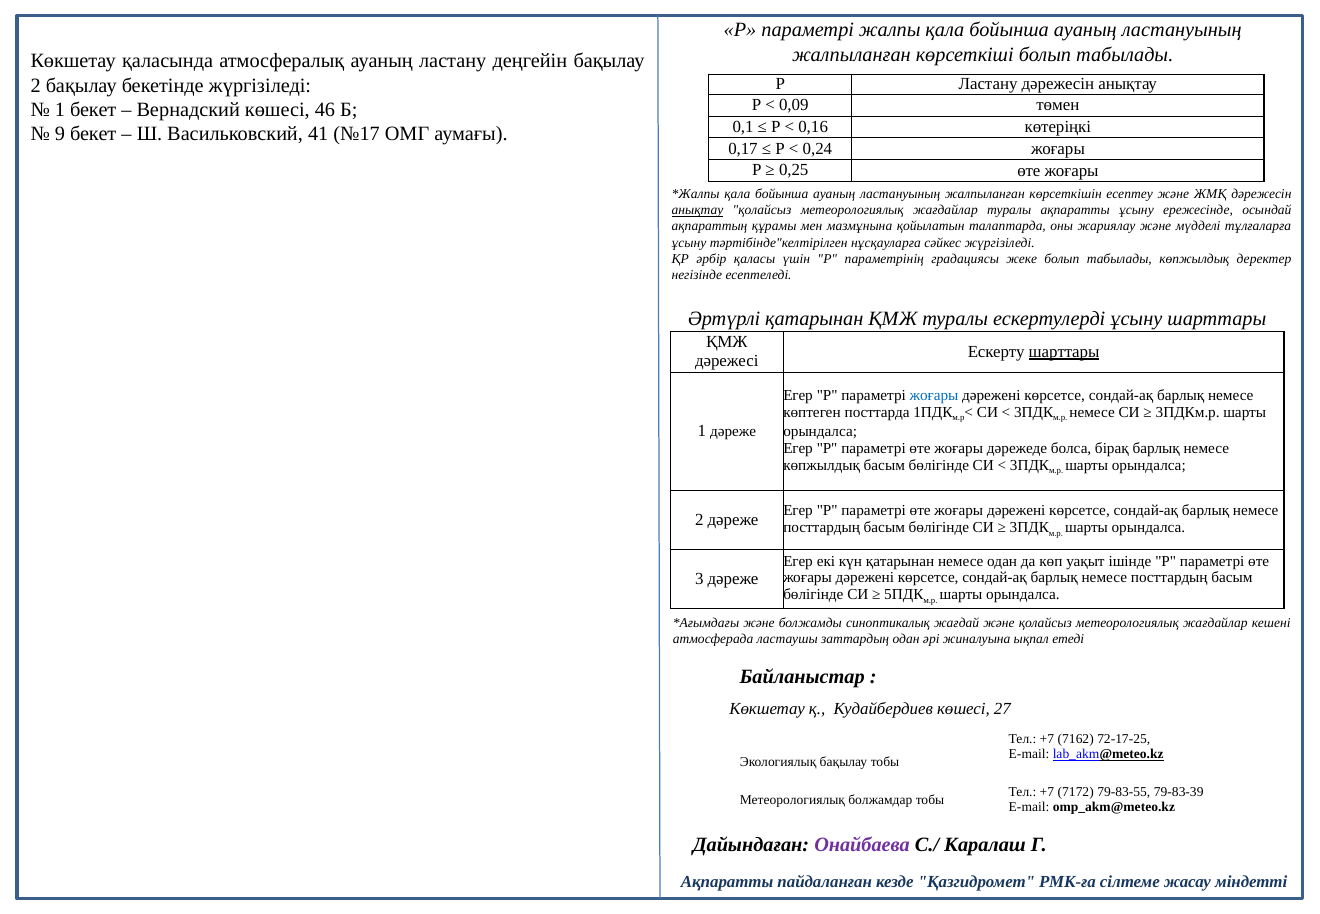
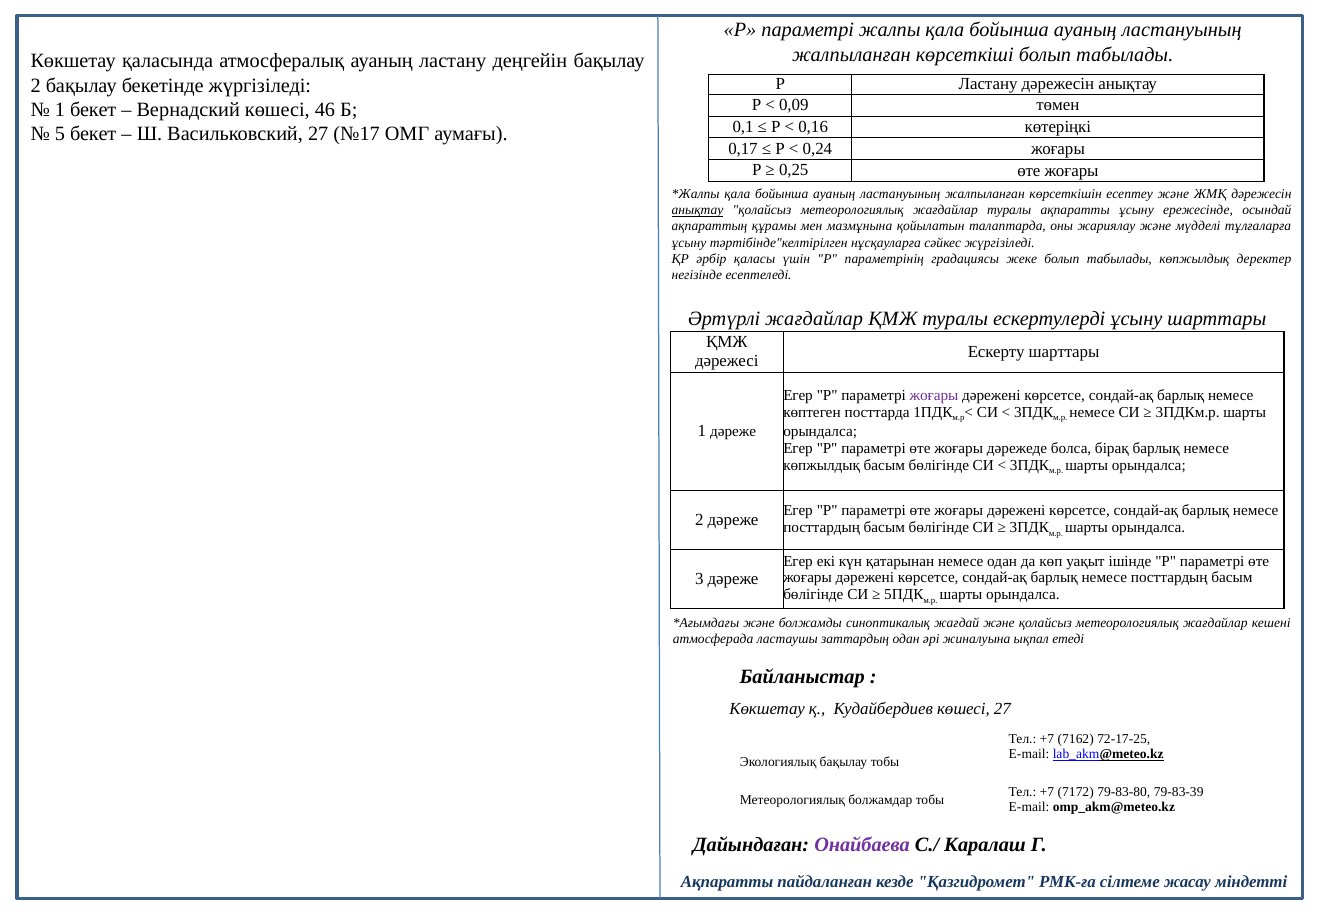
9: 9 -> 5
Васильковский 41: 41 -> 27
Әртүрлі қатарынан: қатарынан -> жағдайлар
шарттары at (1064, 352) underline: present -> none
жоғары at (934, 395) colour: blue -> purple
79-83-55: 79-83-55 -> 79-83-80
